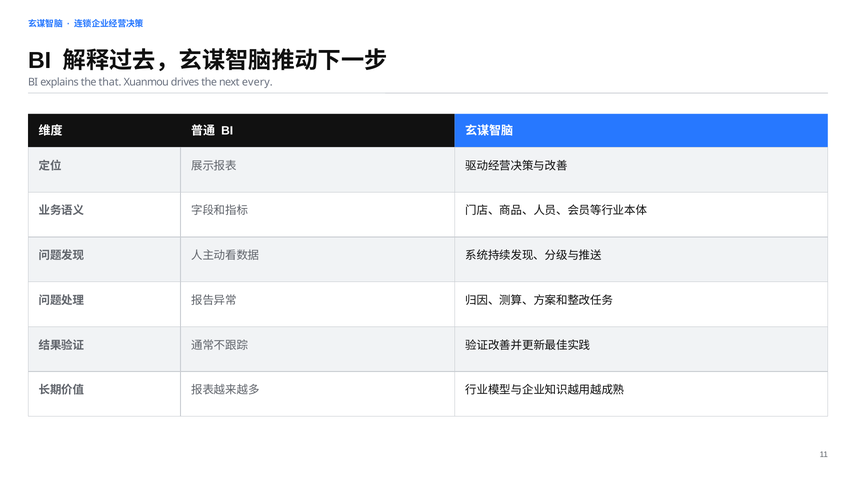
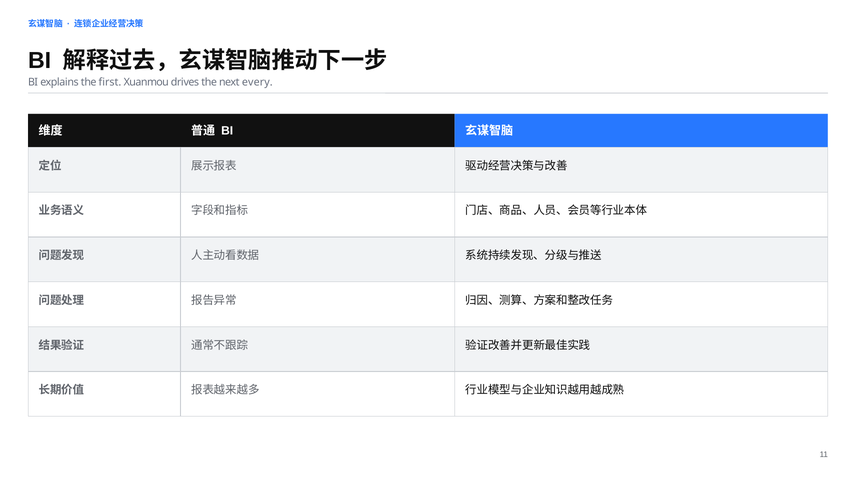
that: that -> first
